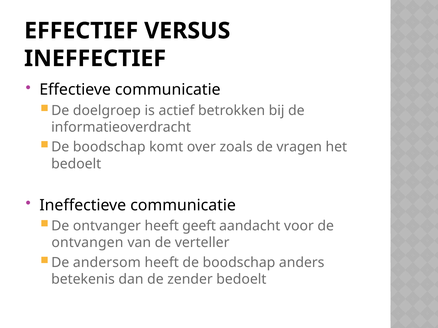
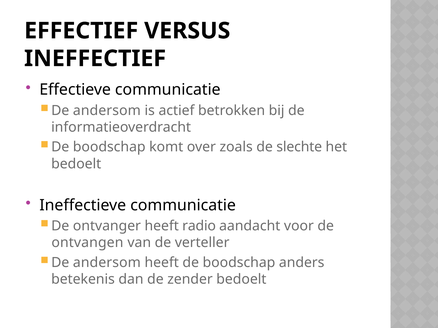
doelgroep at (107, 111): doelgroep -> andersom
vragen: vragen -> slechte
geeft: geeft -> radio
